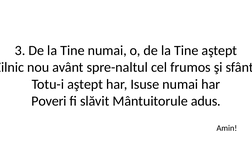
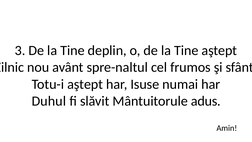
Tine numai: numai -> deplin
Poveri: Poveri -> Duhul
